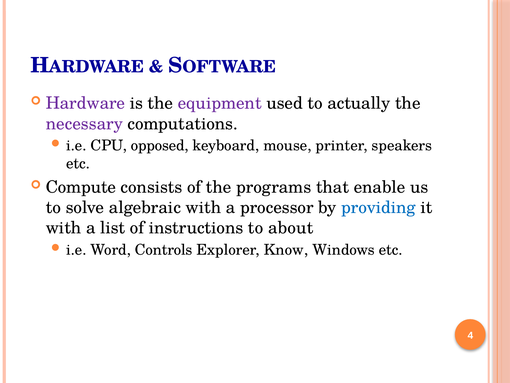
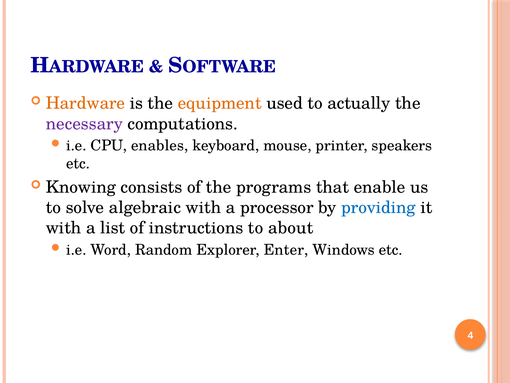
Hardware colour: purple -> orange
equipment colour: purple -> orange
opposed: opposed -> enables
Compute: Compute -> Knowing
Controls: Controls -> Random
Know: Know -> Enter
